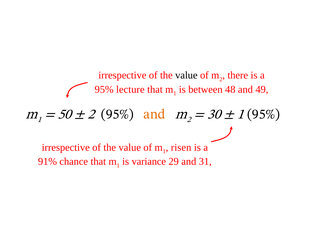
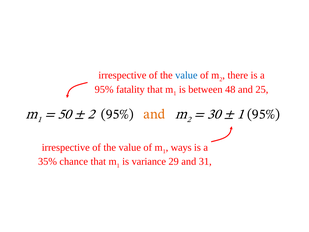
value at (186, 75) colour: black -> blue
lecture: lecture -> fatality
49: 49 -> 25
risen: risen -> ways
91%: 91% -> 35%
